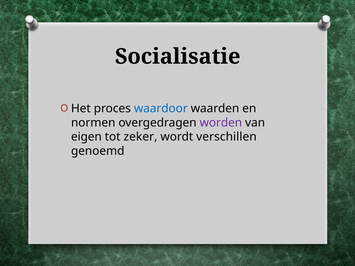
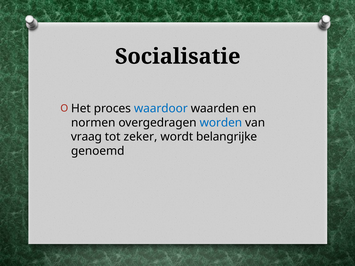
worden colour: purple -> blue
eigen: eigen -> vraag
verschillen: verschillen -> belangrijke
